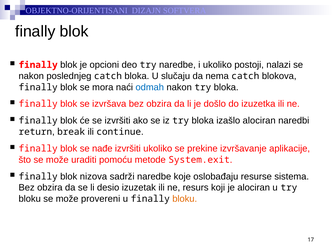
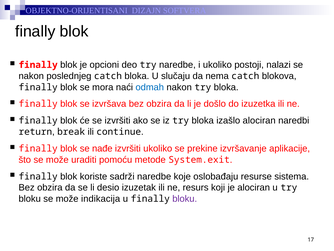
nizova: nizova -> koriste
provereni: provereni -> indikacija
bloku at (185, 198) colour: orange -> purple
